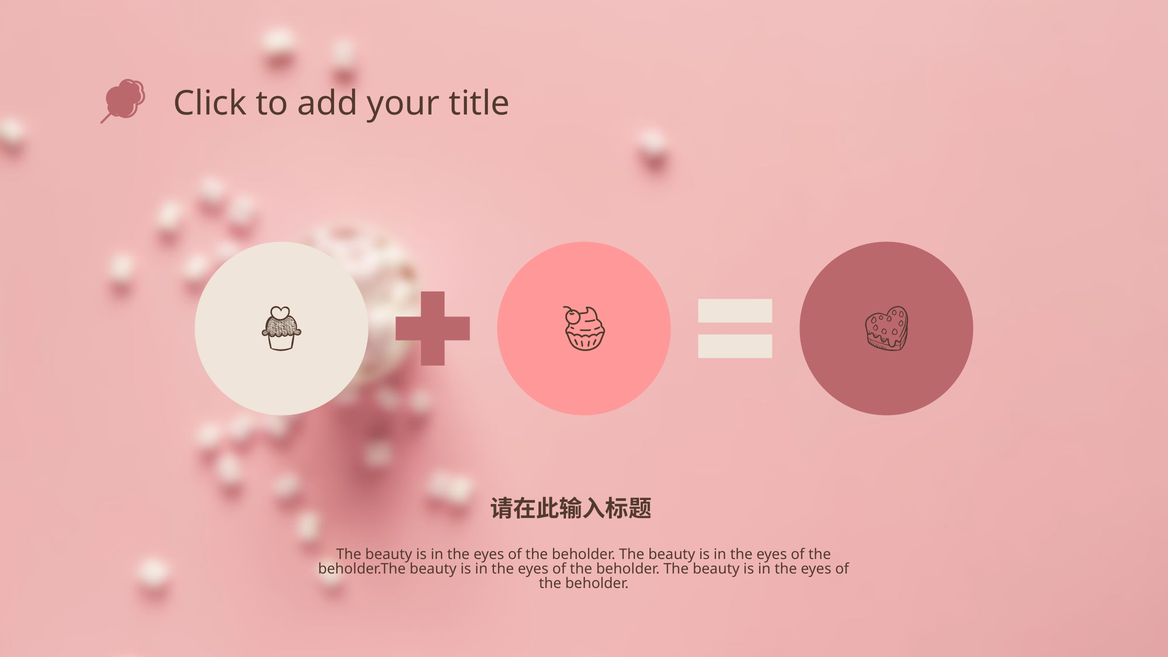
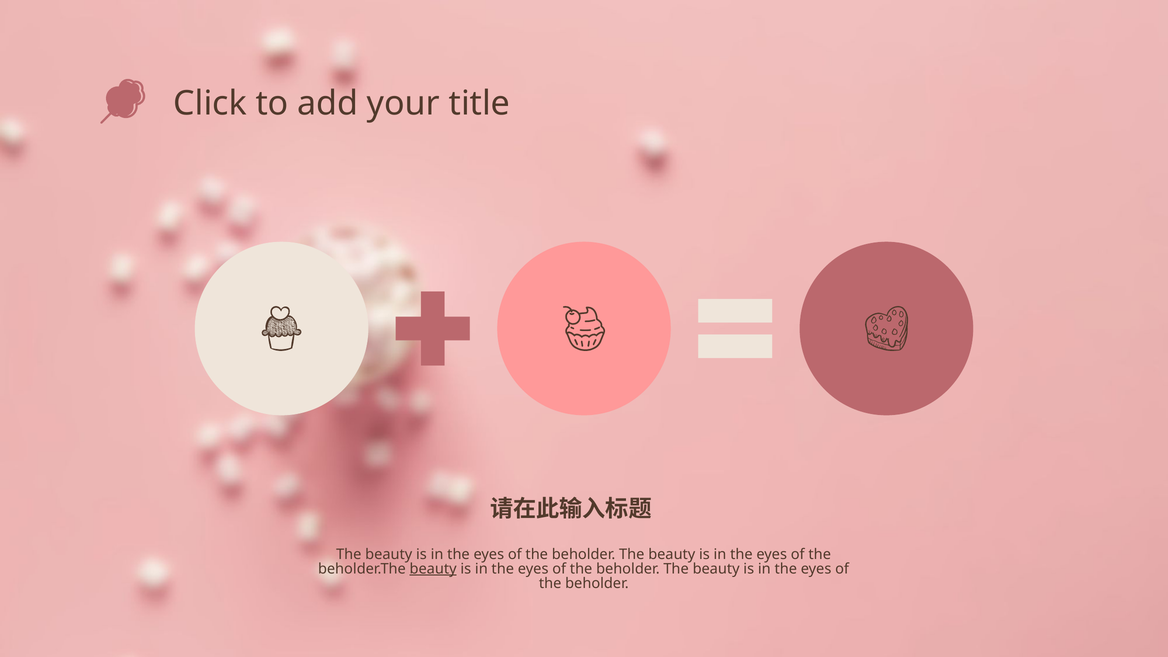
beauty at (433, 569) underline: none -> present
